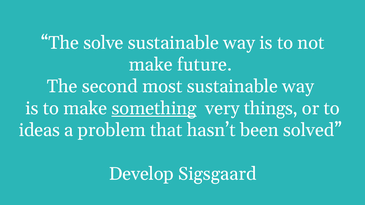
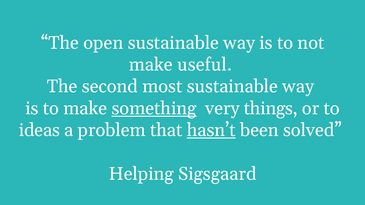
solve: solve -> open
future: future -> useful
hasn’t underline: none -> present
Develop: Develop -> Helping
